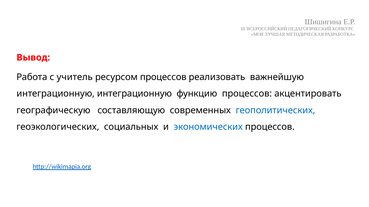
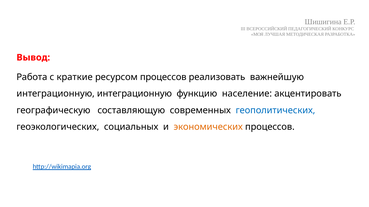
учитель: учитель -> краткие
функцию процессов: процессов -> население
экономических colour: blue -> orange
